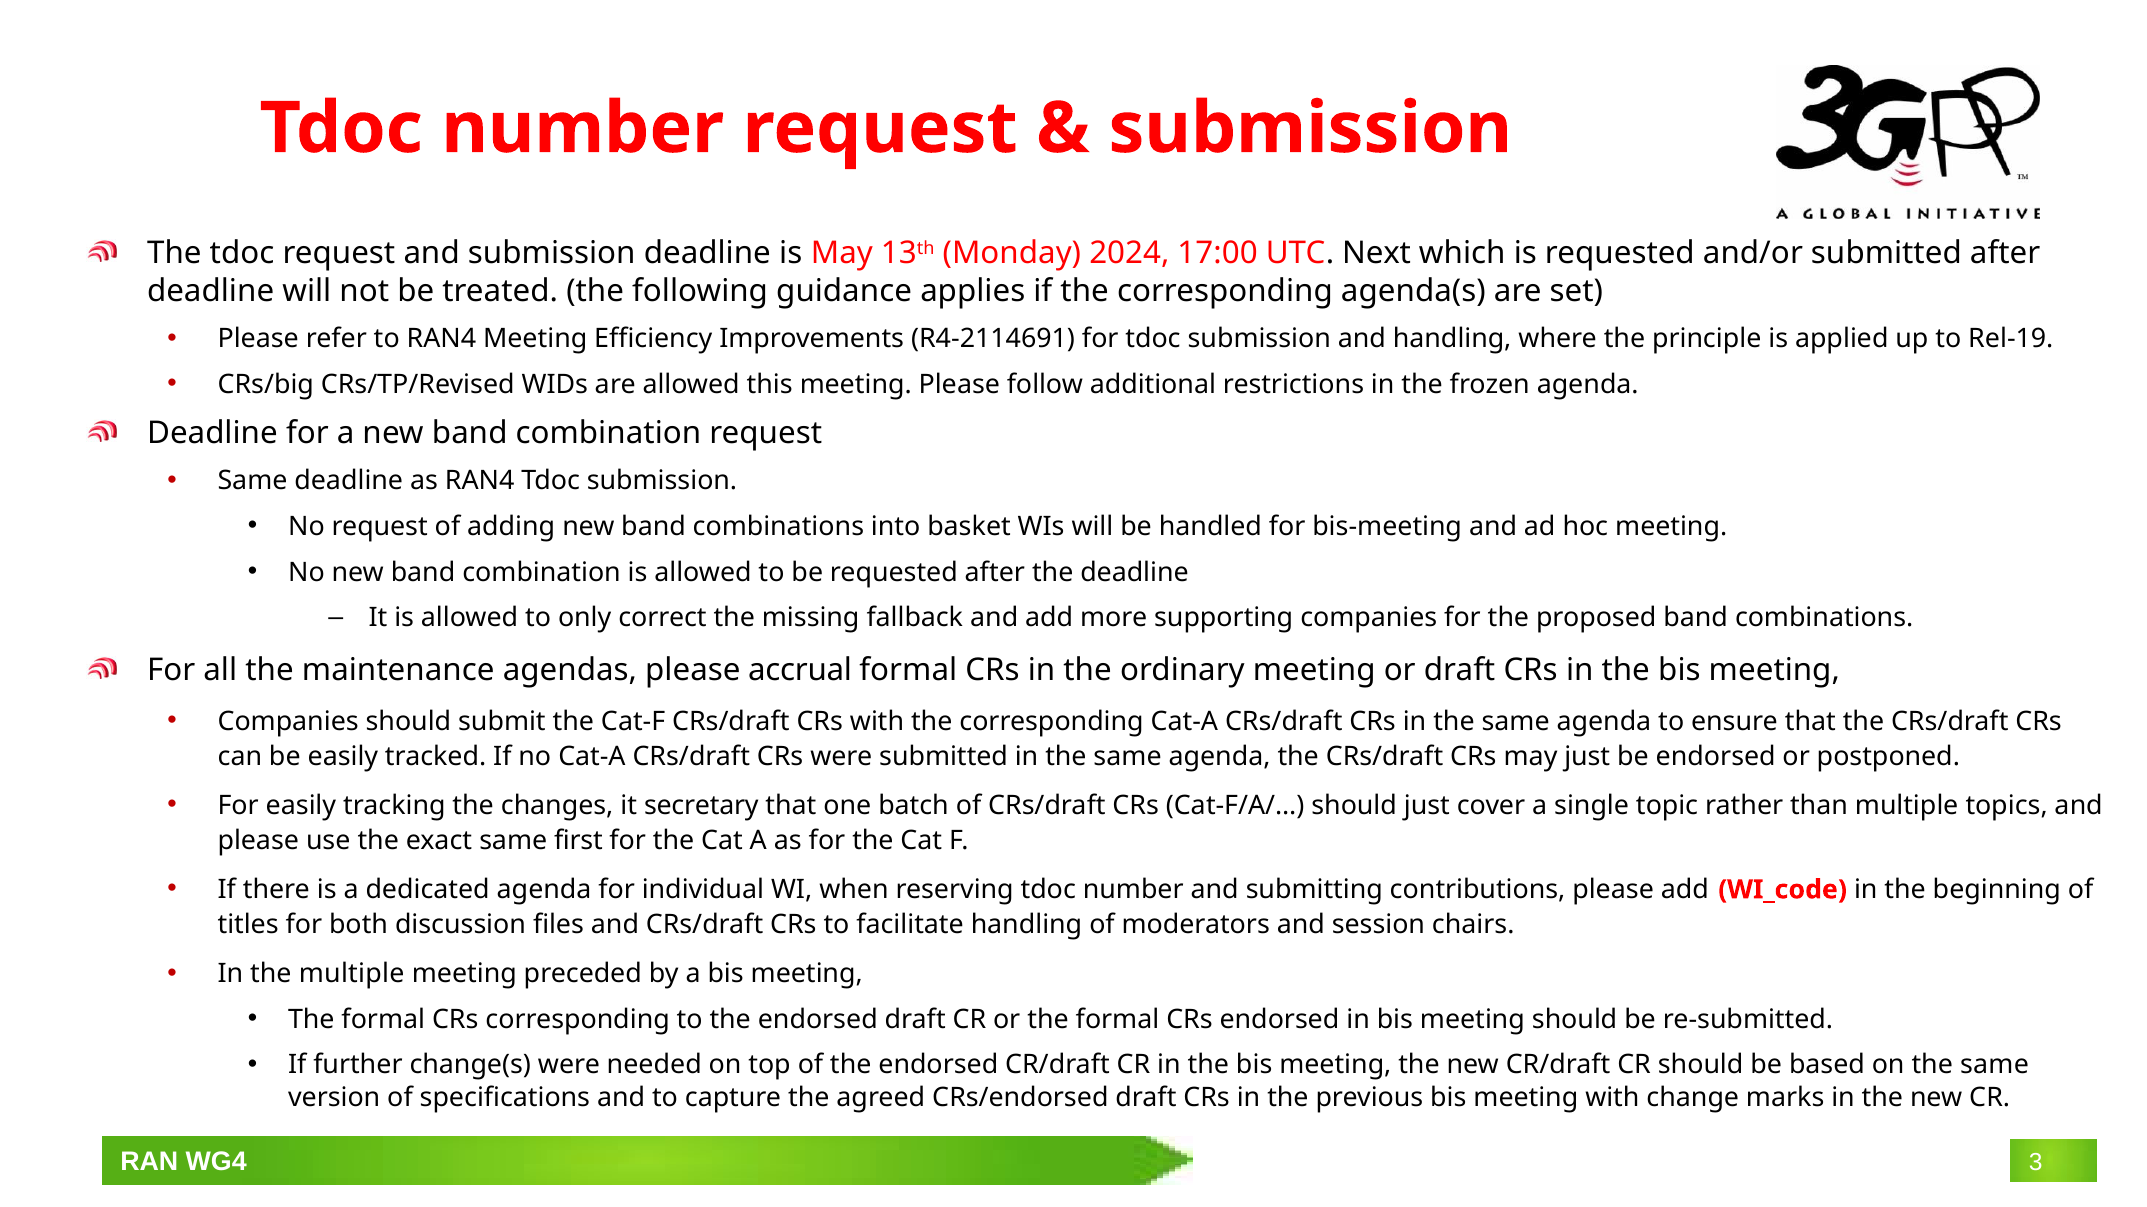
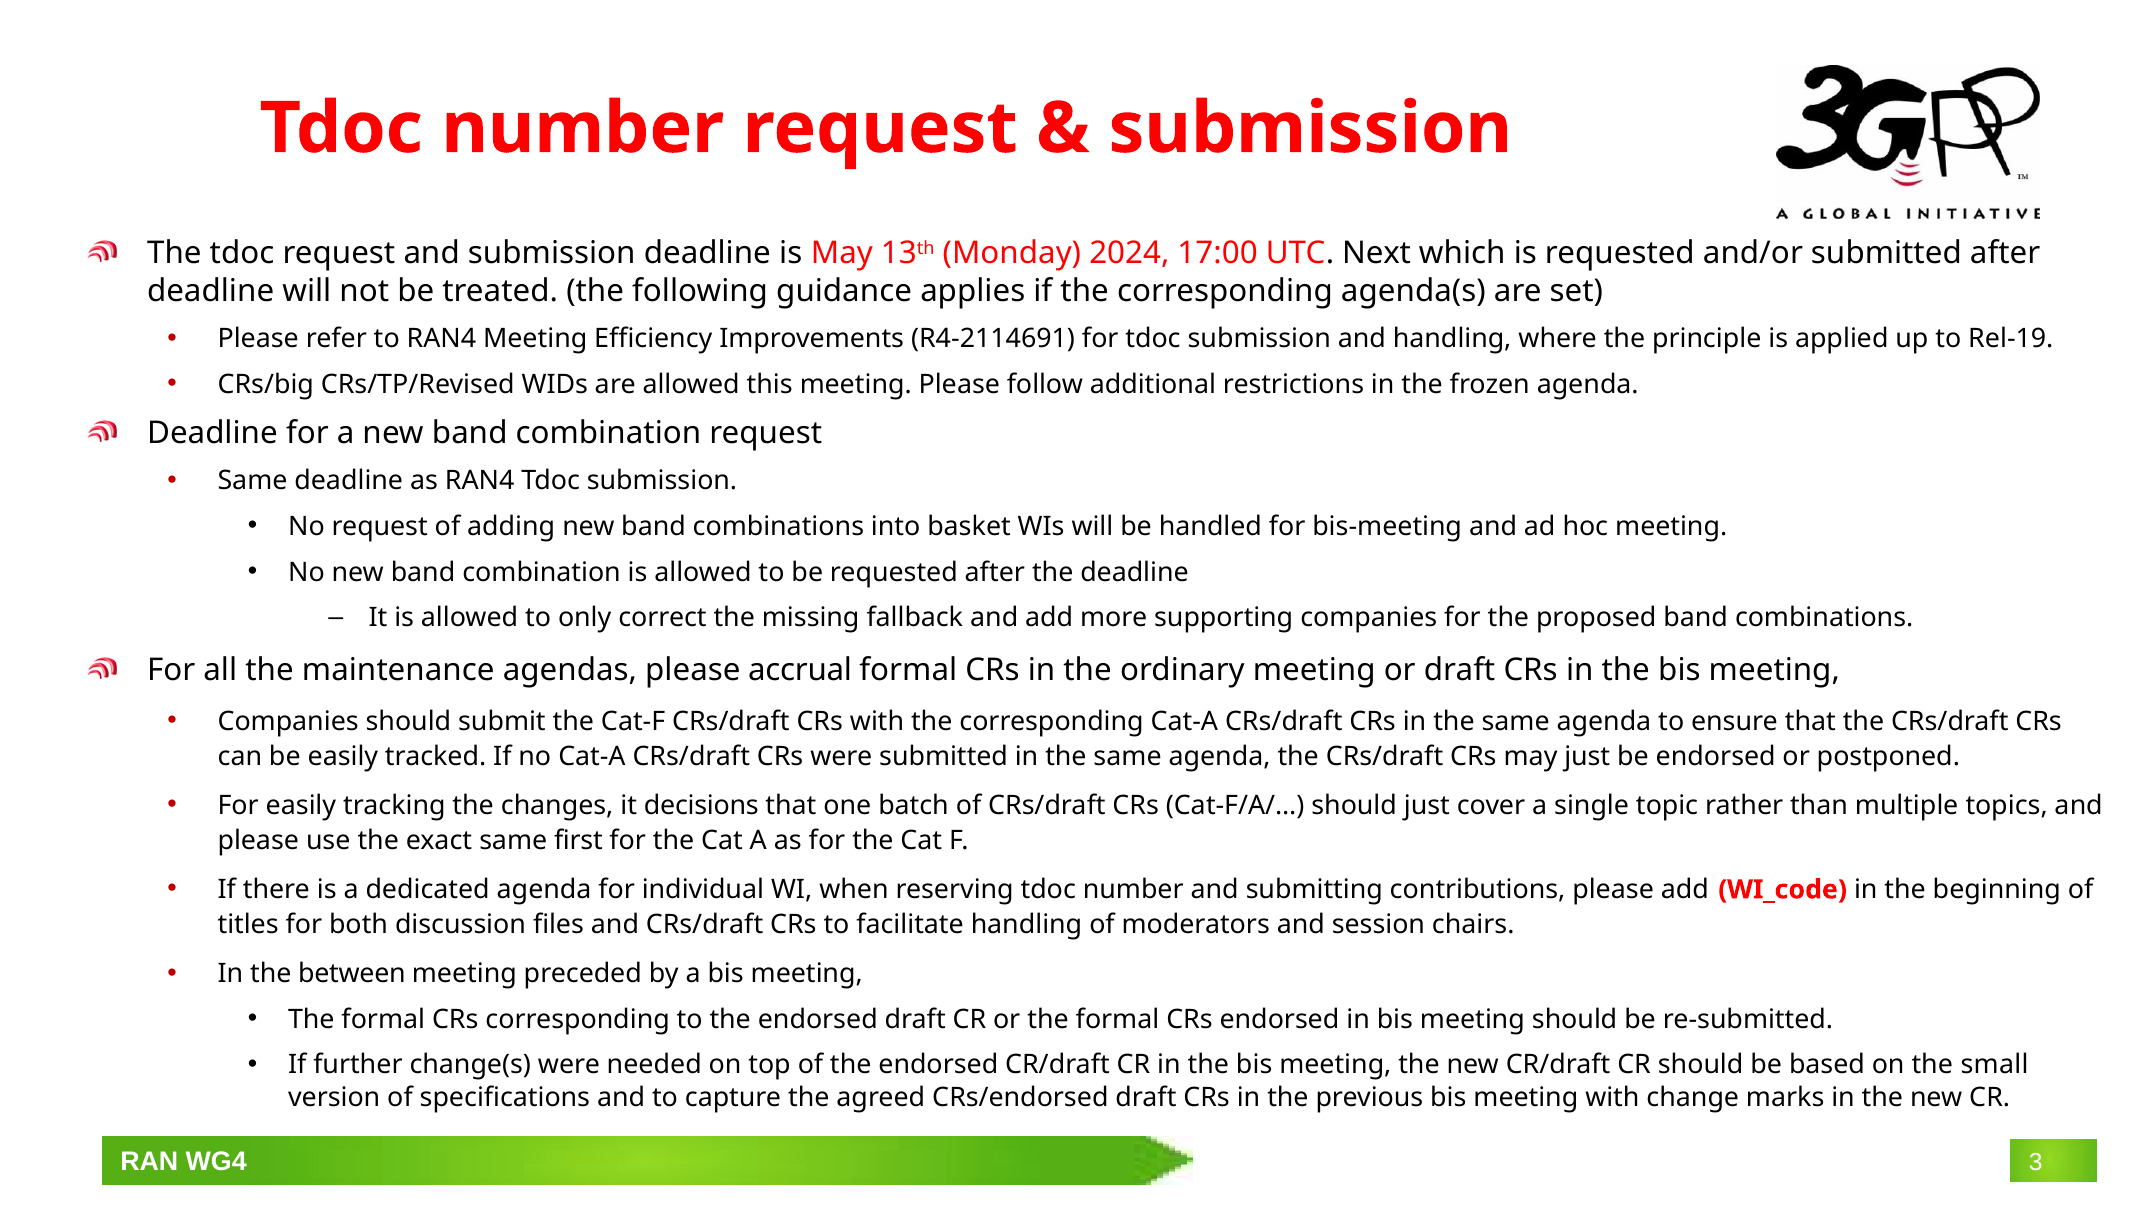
secretary: secretary -> decisions
the multiple: multiple -> between
on the same: same -> small
